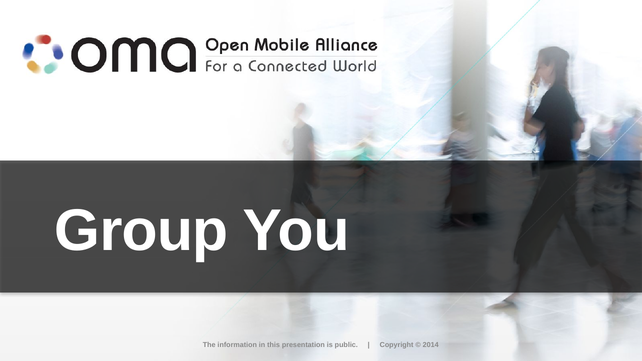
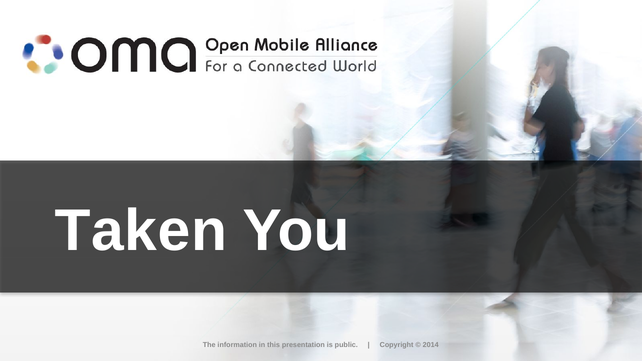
Group: Group -> Taken
